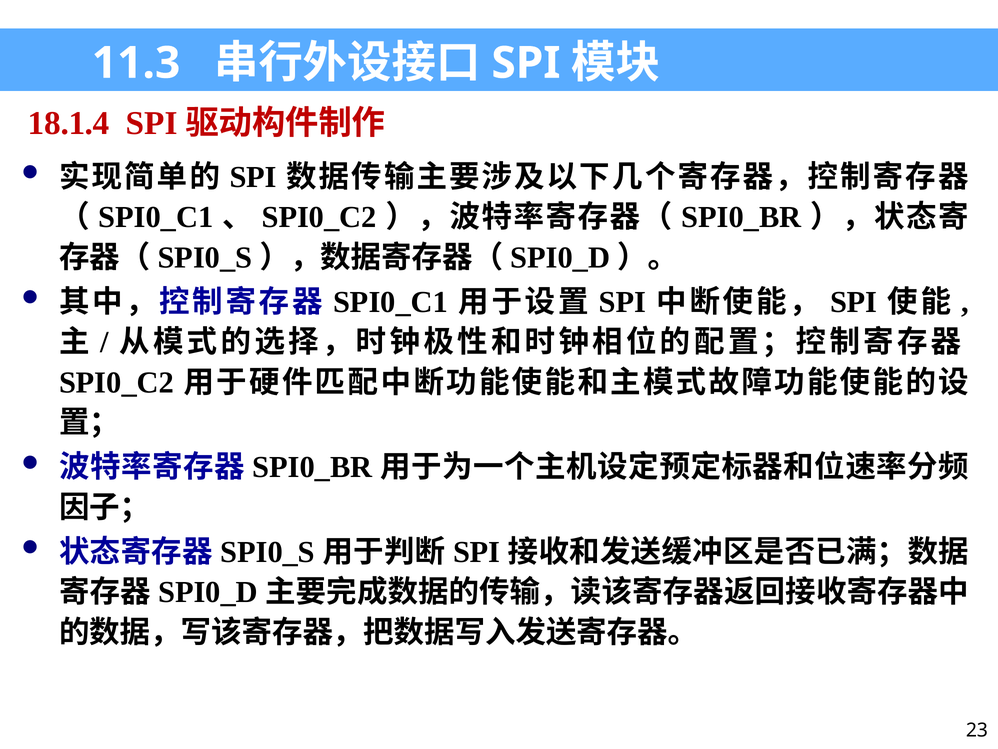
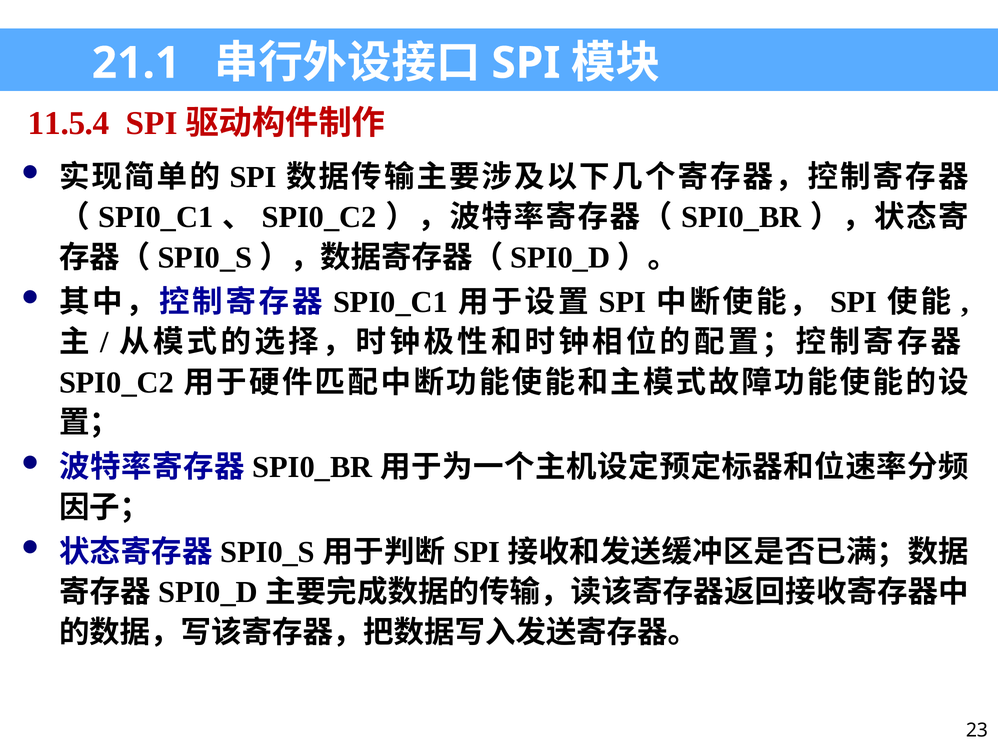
11.3: 11.3 -> 21.1
18.1.4: 18.1.4 -> 11.5.4
